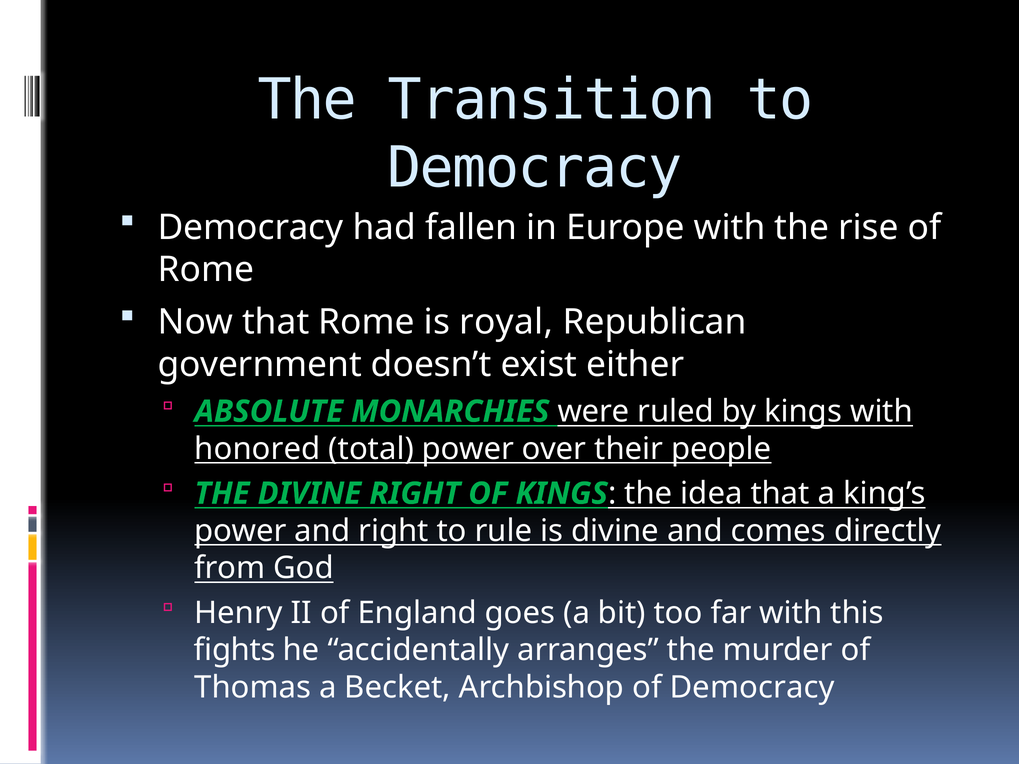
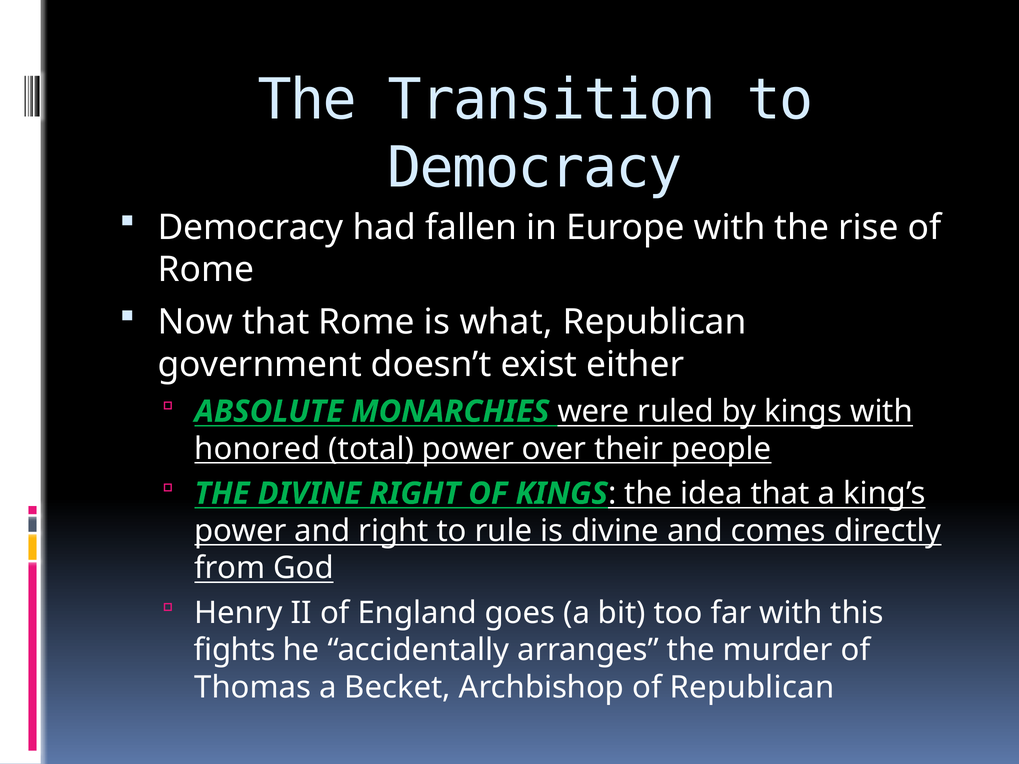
royal: royal -> what
of Democracy: Democracy -> Republican
